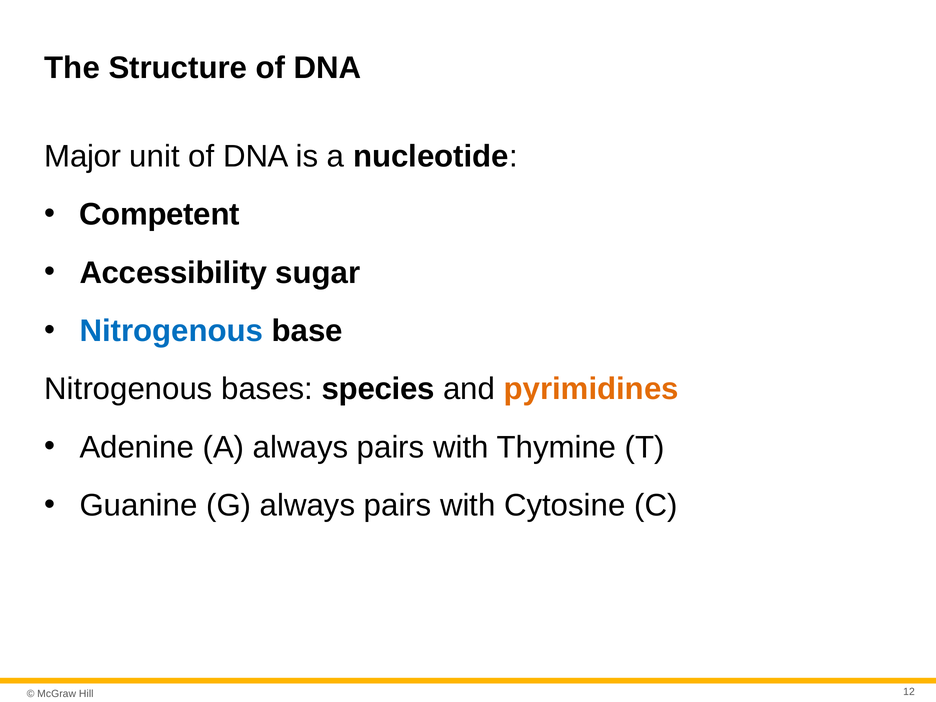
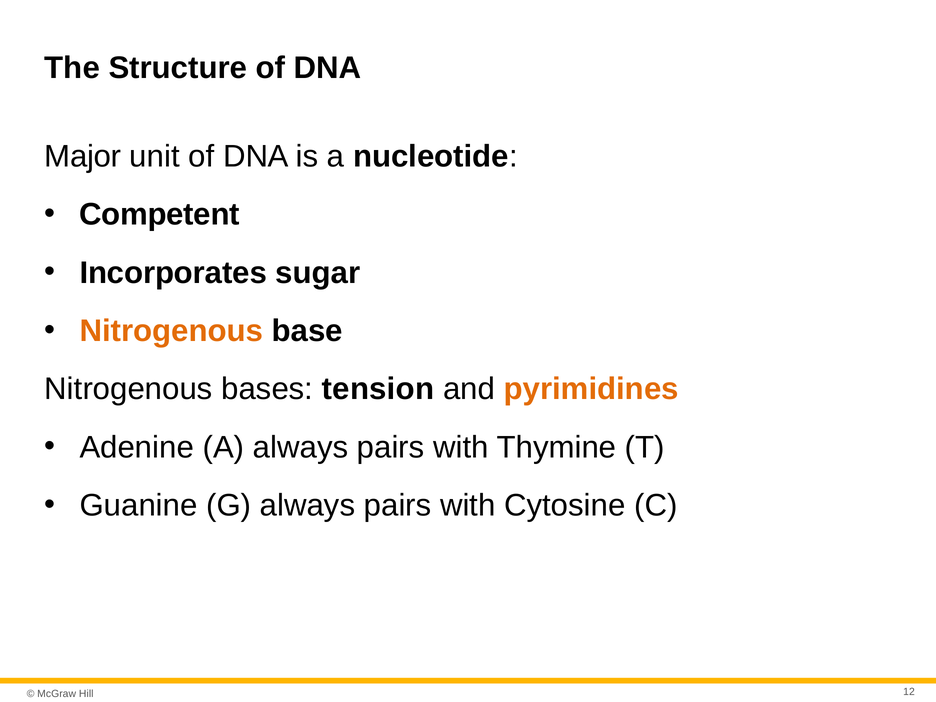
Accessibility: Accessibility -> Incorporates
Nitrogenous at (171, 331) colour: blue -> orange
species: species -> tension
